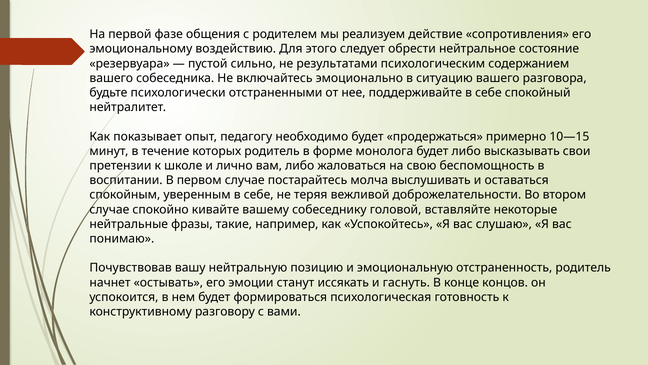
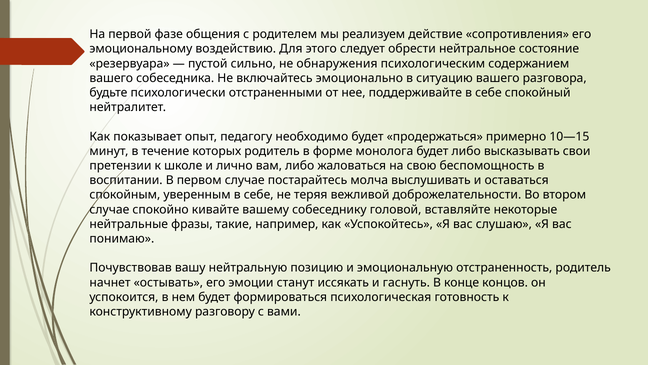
результатами: результатами -> обнаружения
